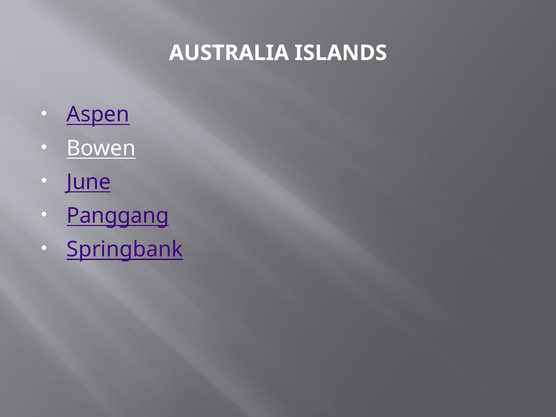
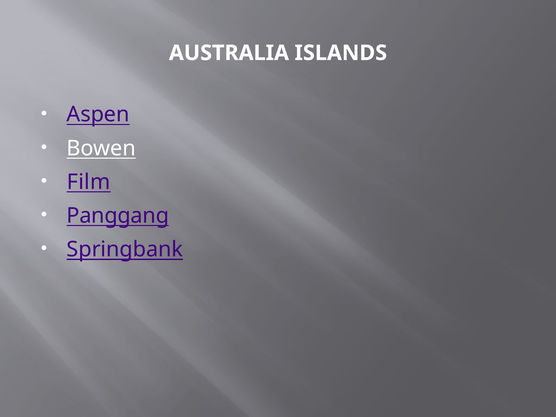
June: June -> Film
